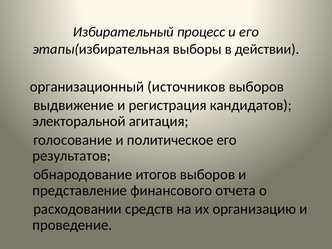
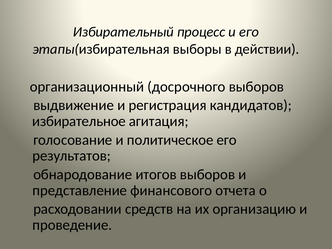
источников: источников -> досрочного
электоральной: электоральной -> избирательное
